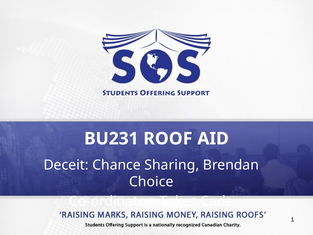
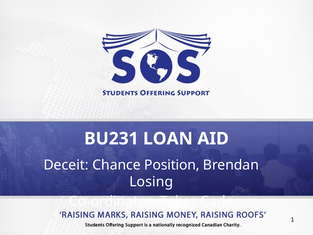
ROOF: ROOF -> LOAN
Sharing: Sharing -> Position
Choice: Choice -> Losing
